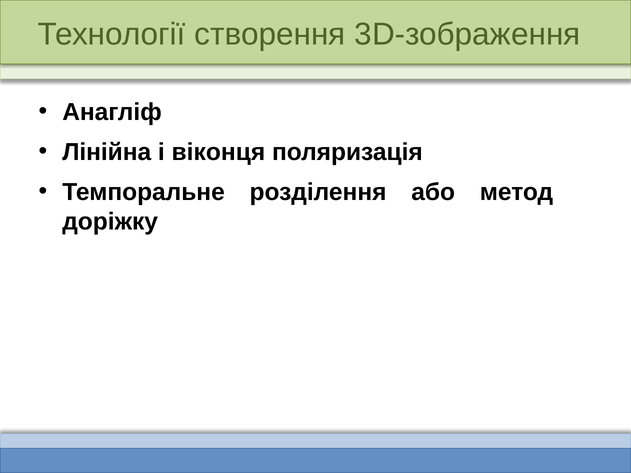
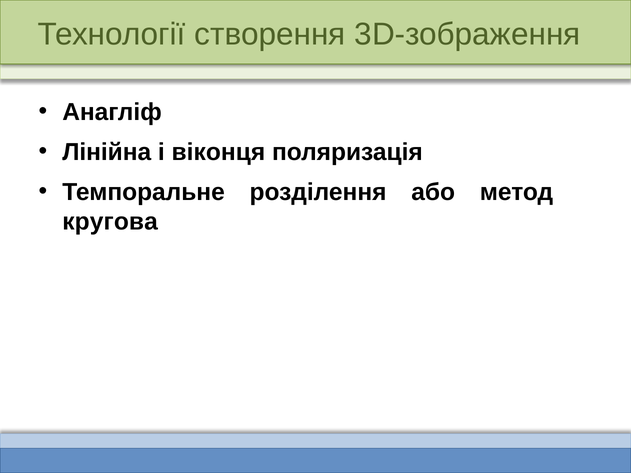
доріжку: доріжку -> кругова
